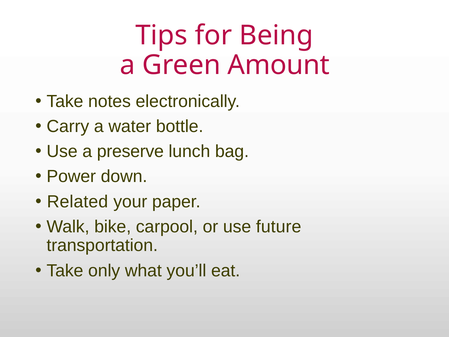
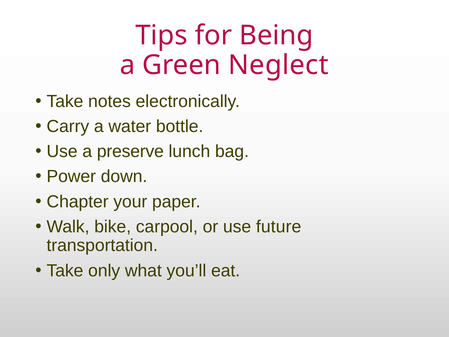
Amount: Amount -> Neglect
Related: Related -> Chapter
